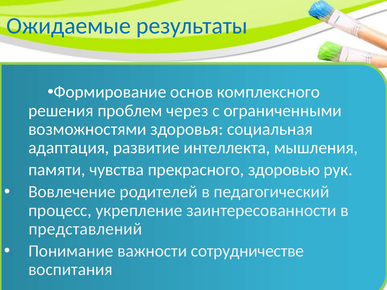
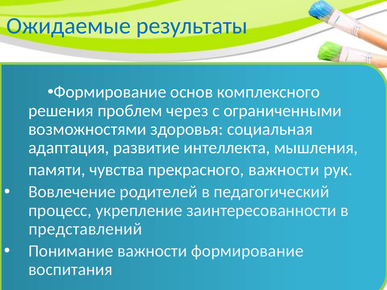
прекрасного здоровью: здоровью -> важности
важности сотрудничестве: сотрудничестве -> формирование
